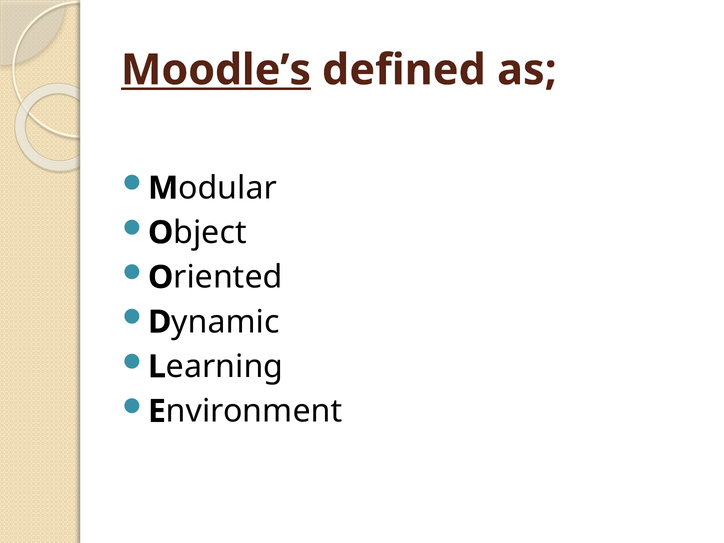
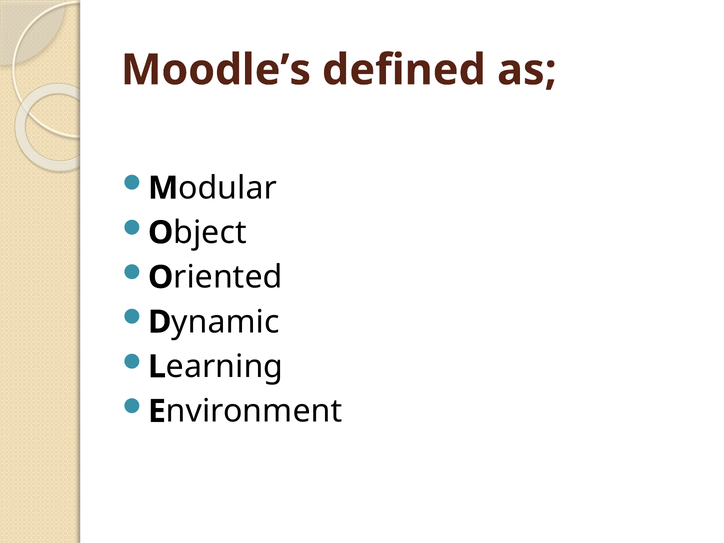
Moodle’s underline: present -> none
